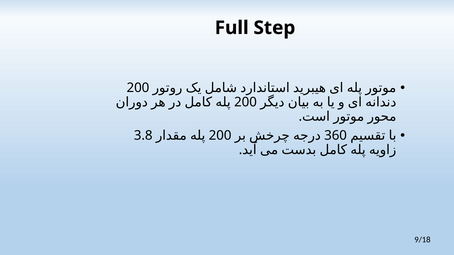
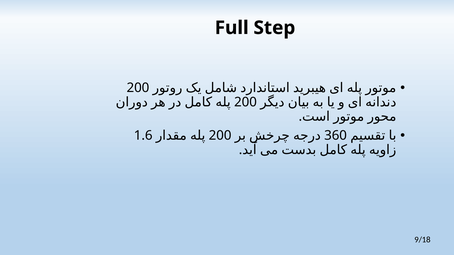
3.8: 3.8 -> 1.6
